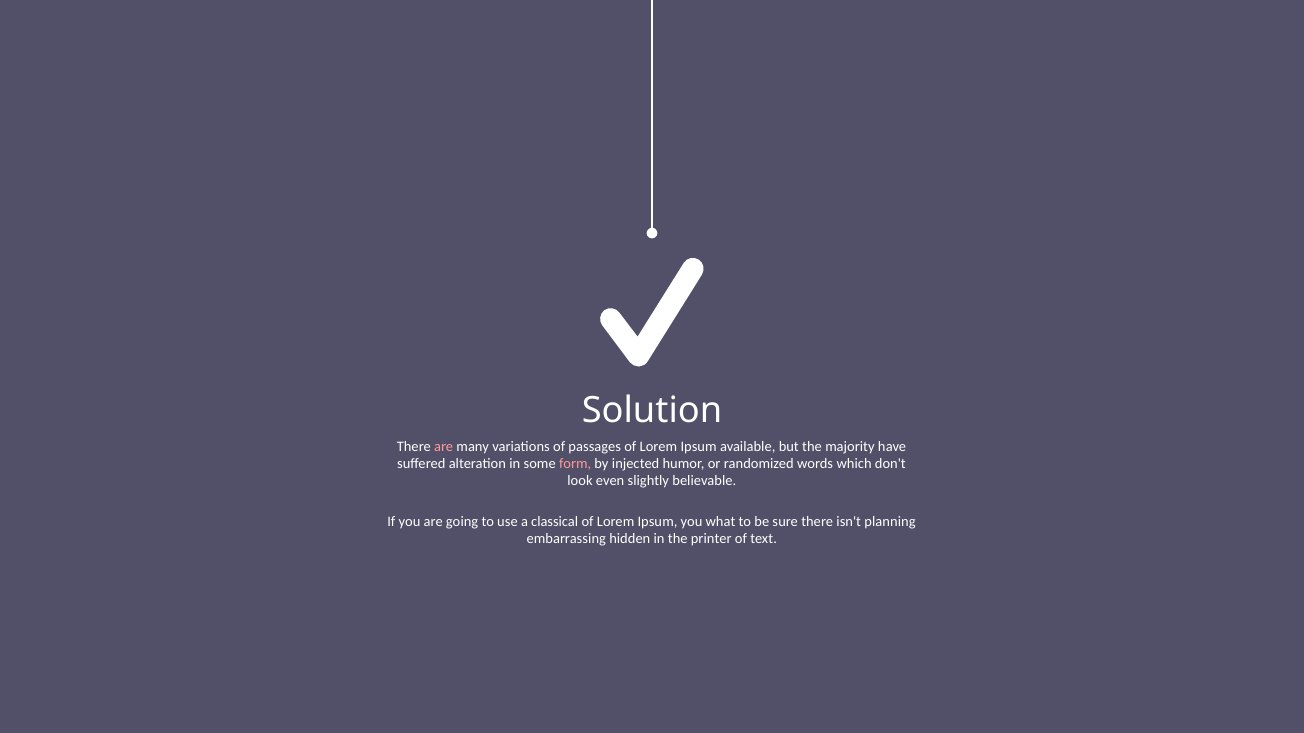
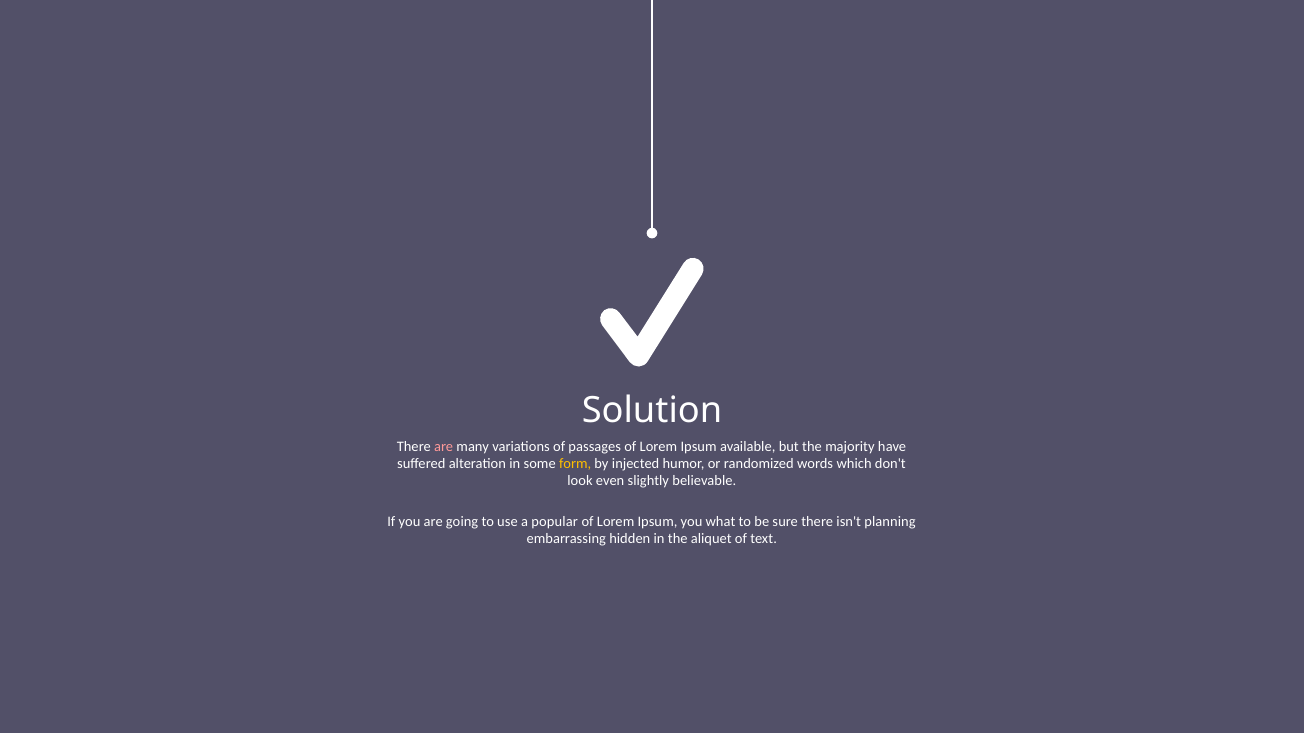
form colour: pink -> yellow
classical: classical -> popular
printer: printer -> aliquet
